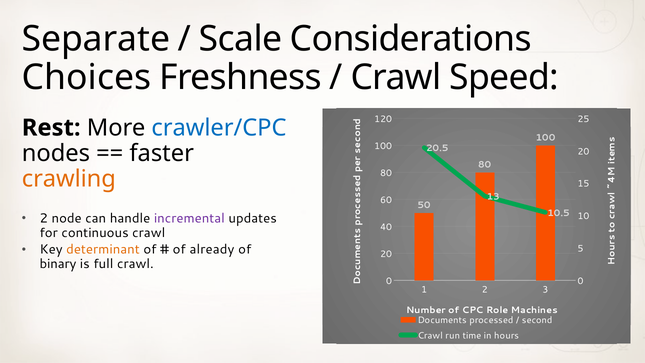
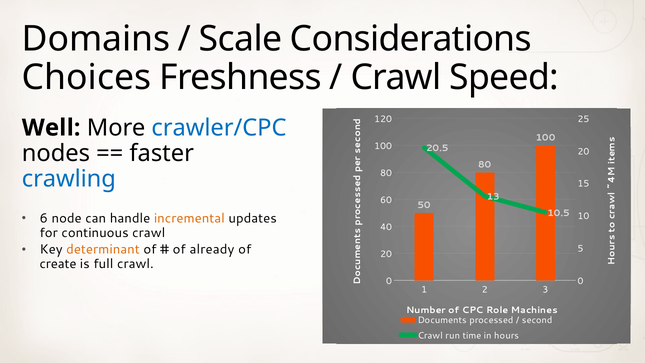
Separate: Separate -> Domains
Rest: Rest -> Well
crawling colour: orange -> blue
2 at (44, 218): 2 -> 6
incremental colour: purple -> orange
binary: binary -> create
